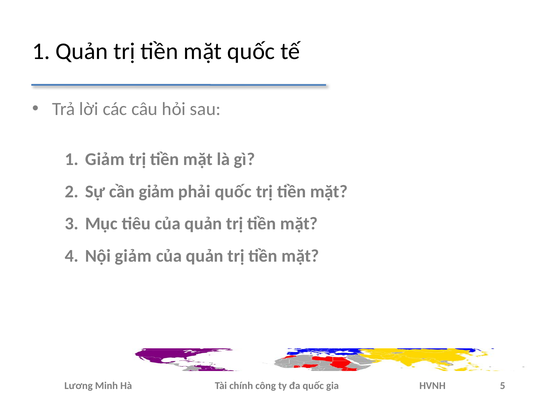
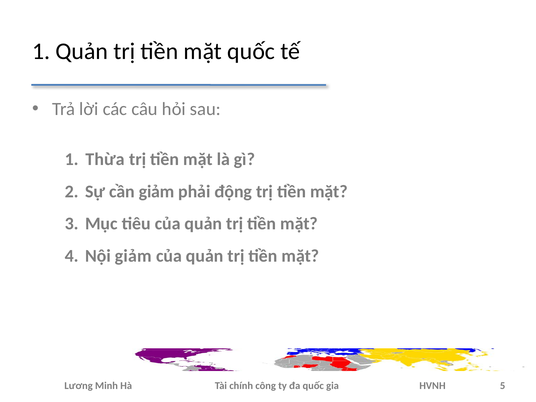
1 Giảm: Giảm -> Thừa
phải quốc: quốc -> động
